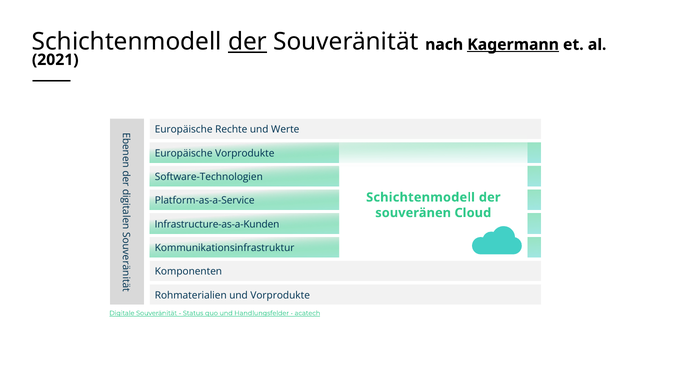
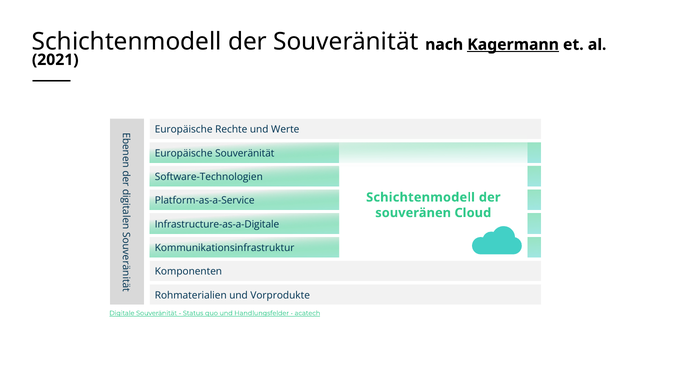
der at (247, 42) underline: present -> none
Europäische Vorprodukte: Vorprodukte -> Souveränität
Infrastructure-as-a-Kunden: Infrastructure-as-a-Kunden -> Infrastructure-as-a-Digitale
